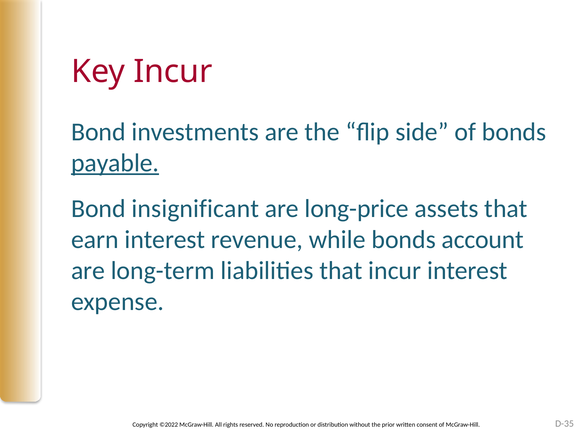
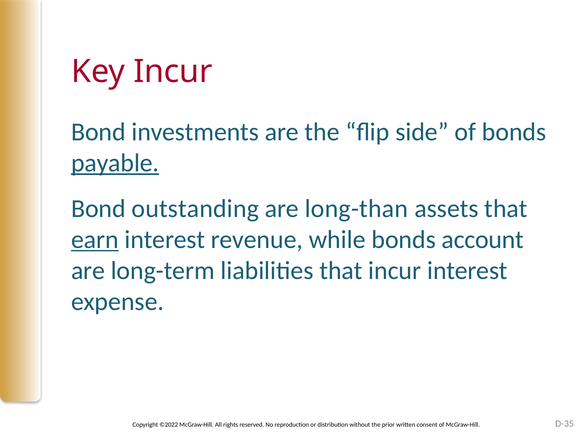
insignificant: insignificant -> outstanding
long-price: long-price -> long-than
earn underline: none -> present
